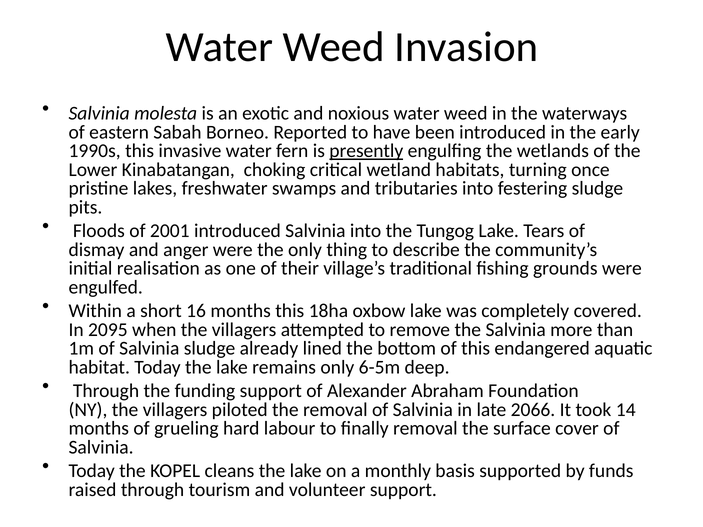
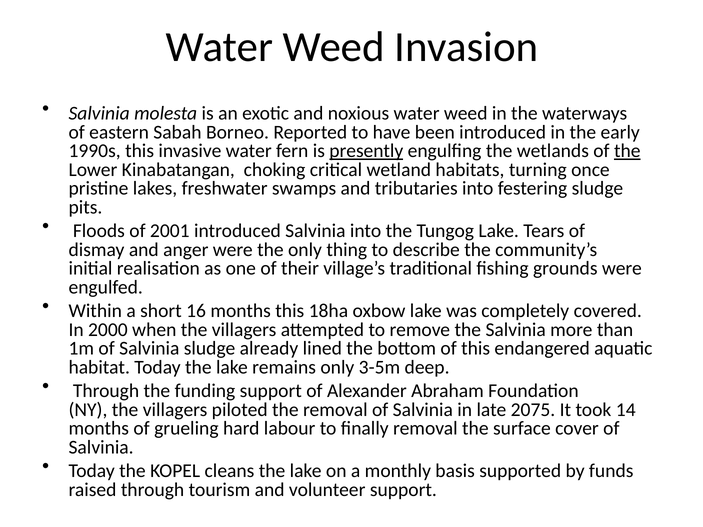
the at (627, 151) underline: none -> present
2095: 2095 -> 2000
6-5m: 6-5m -> 3-5m
2066: 2066 -> 2075
